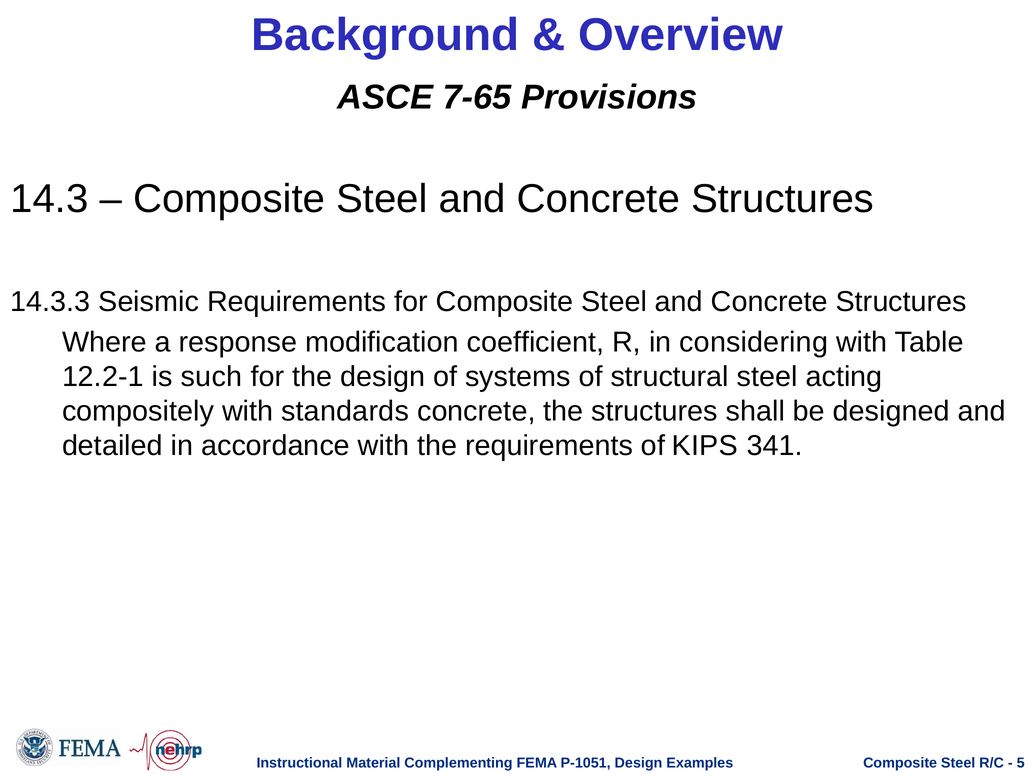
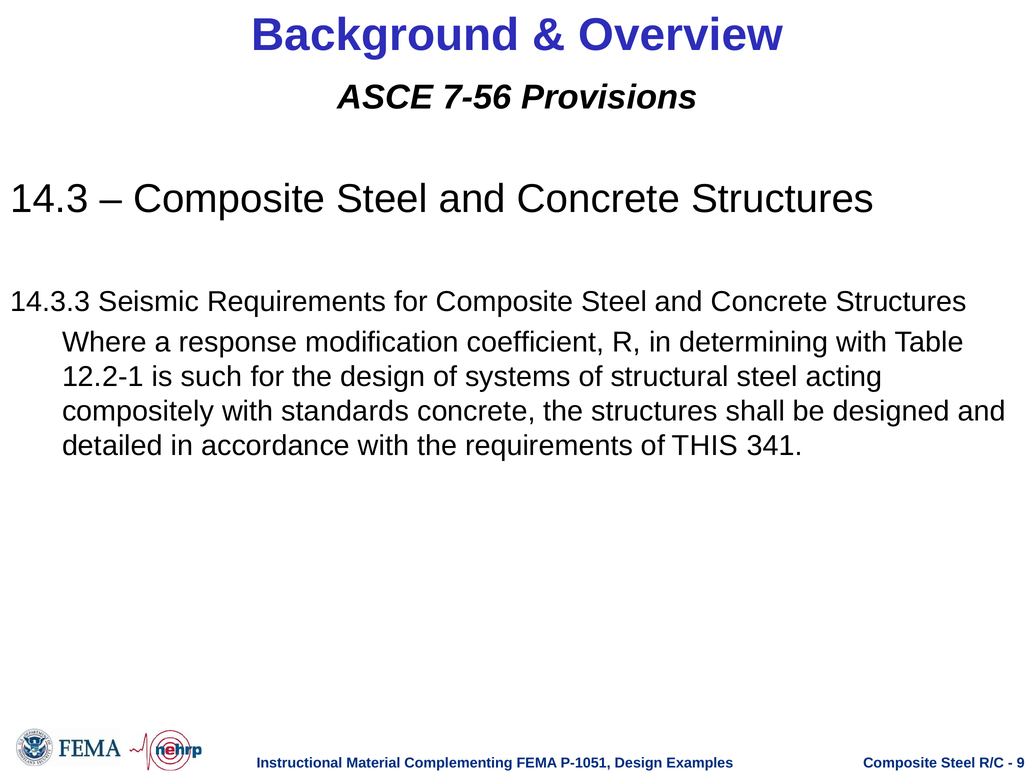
7-65: 7-65 -> 7-56
considering: considering -> determining
KIPS: KIPS -> THIS
5: 5 -> 9
